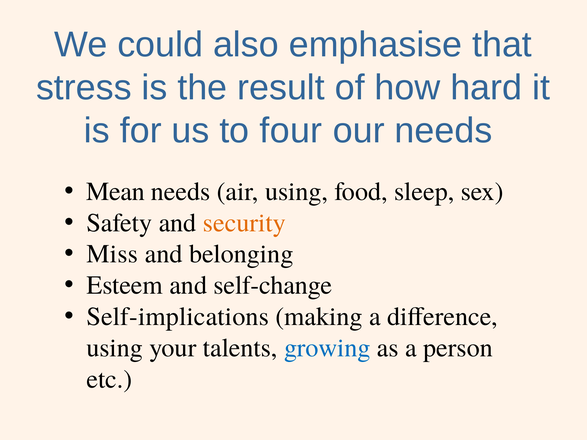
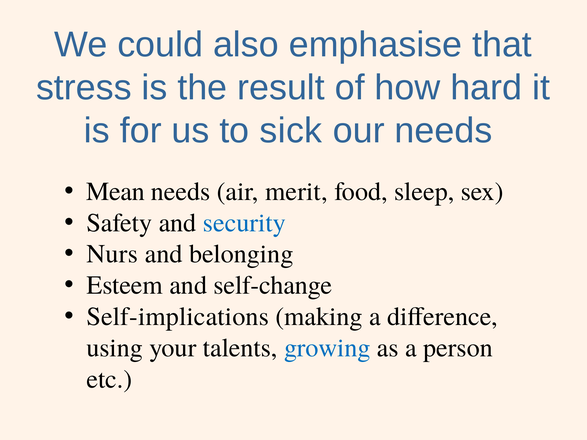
four: four -> sick
air using: using -> merit
security colour: orange -> blue
Miss: Miss -> Nurs
